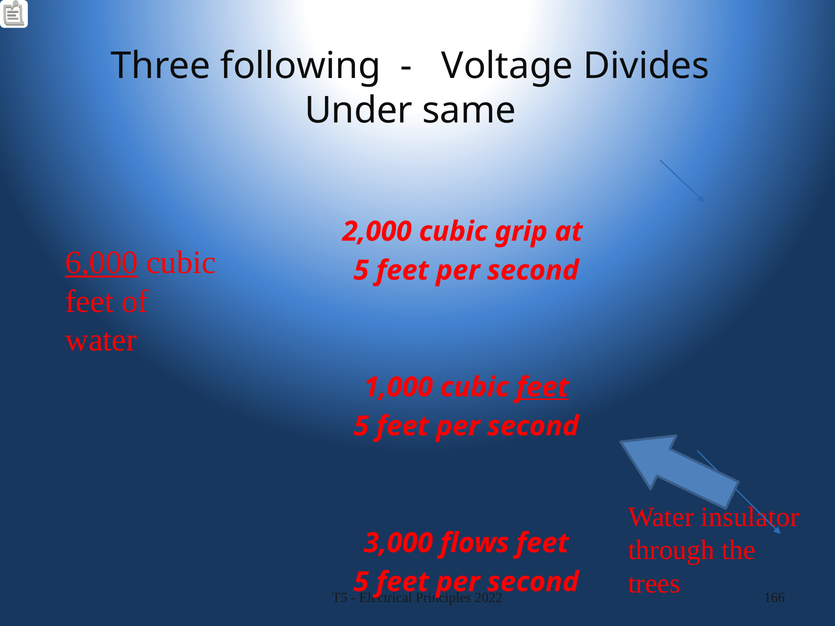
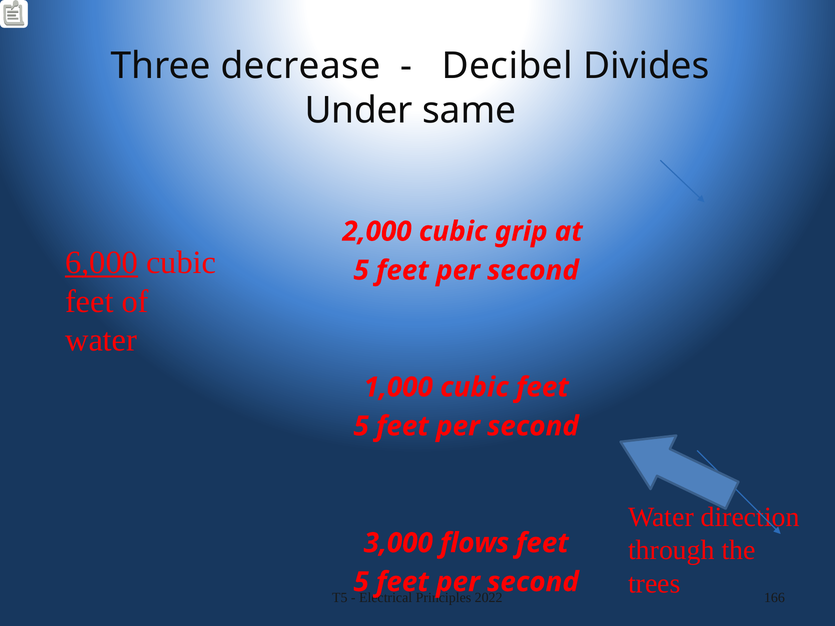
following: following -> decrease
Voltage: Voltage -> Decibel
feet at (542, 387) underline: present -> none
insulator: insulator -> direction
